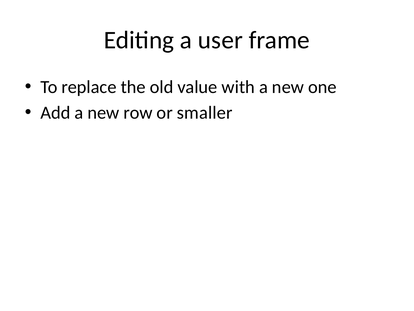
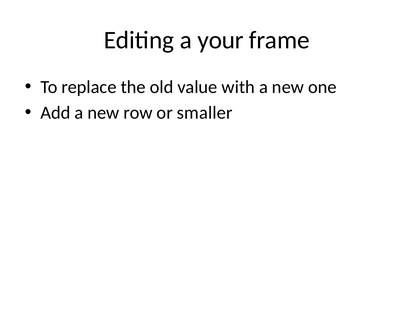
user: user -> your
